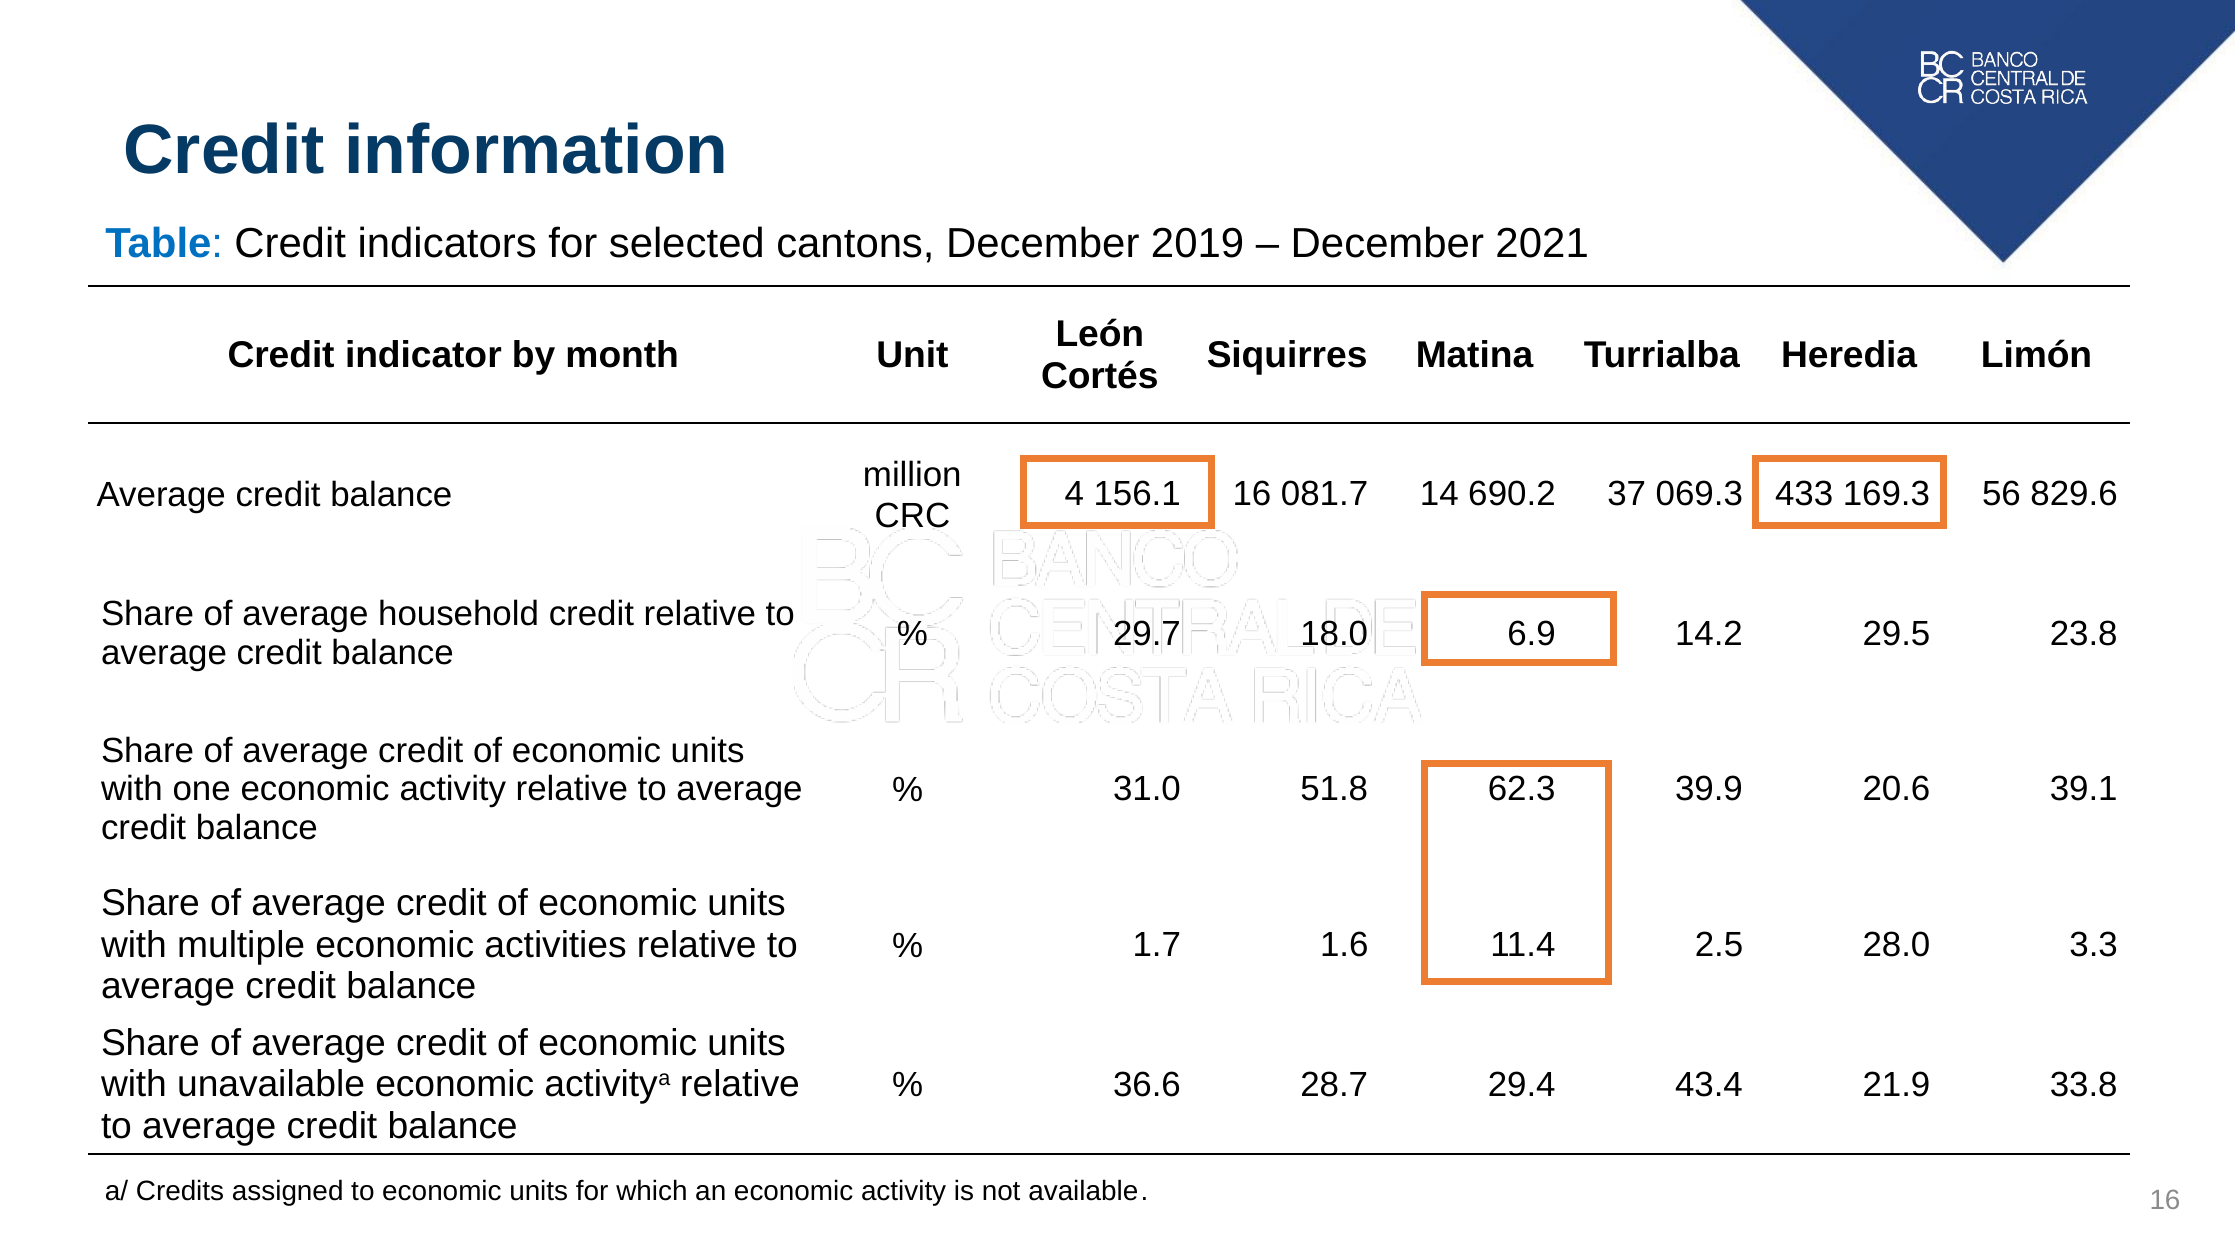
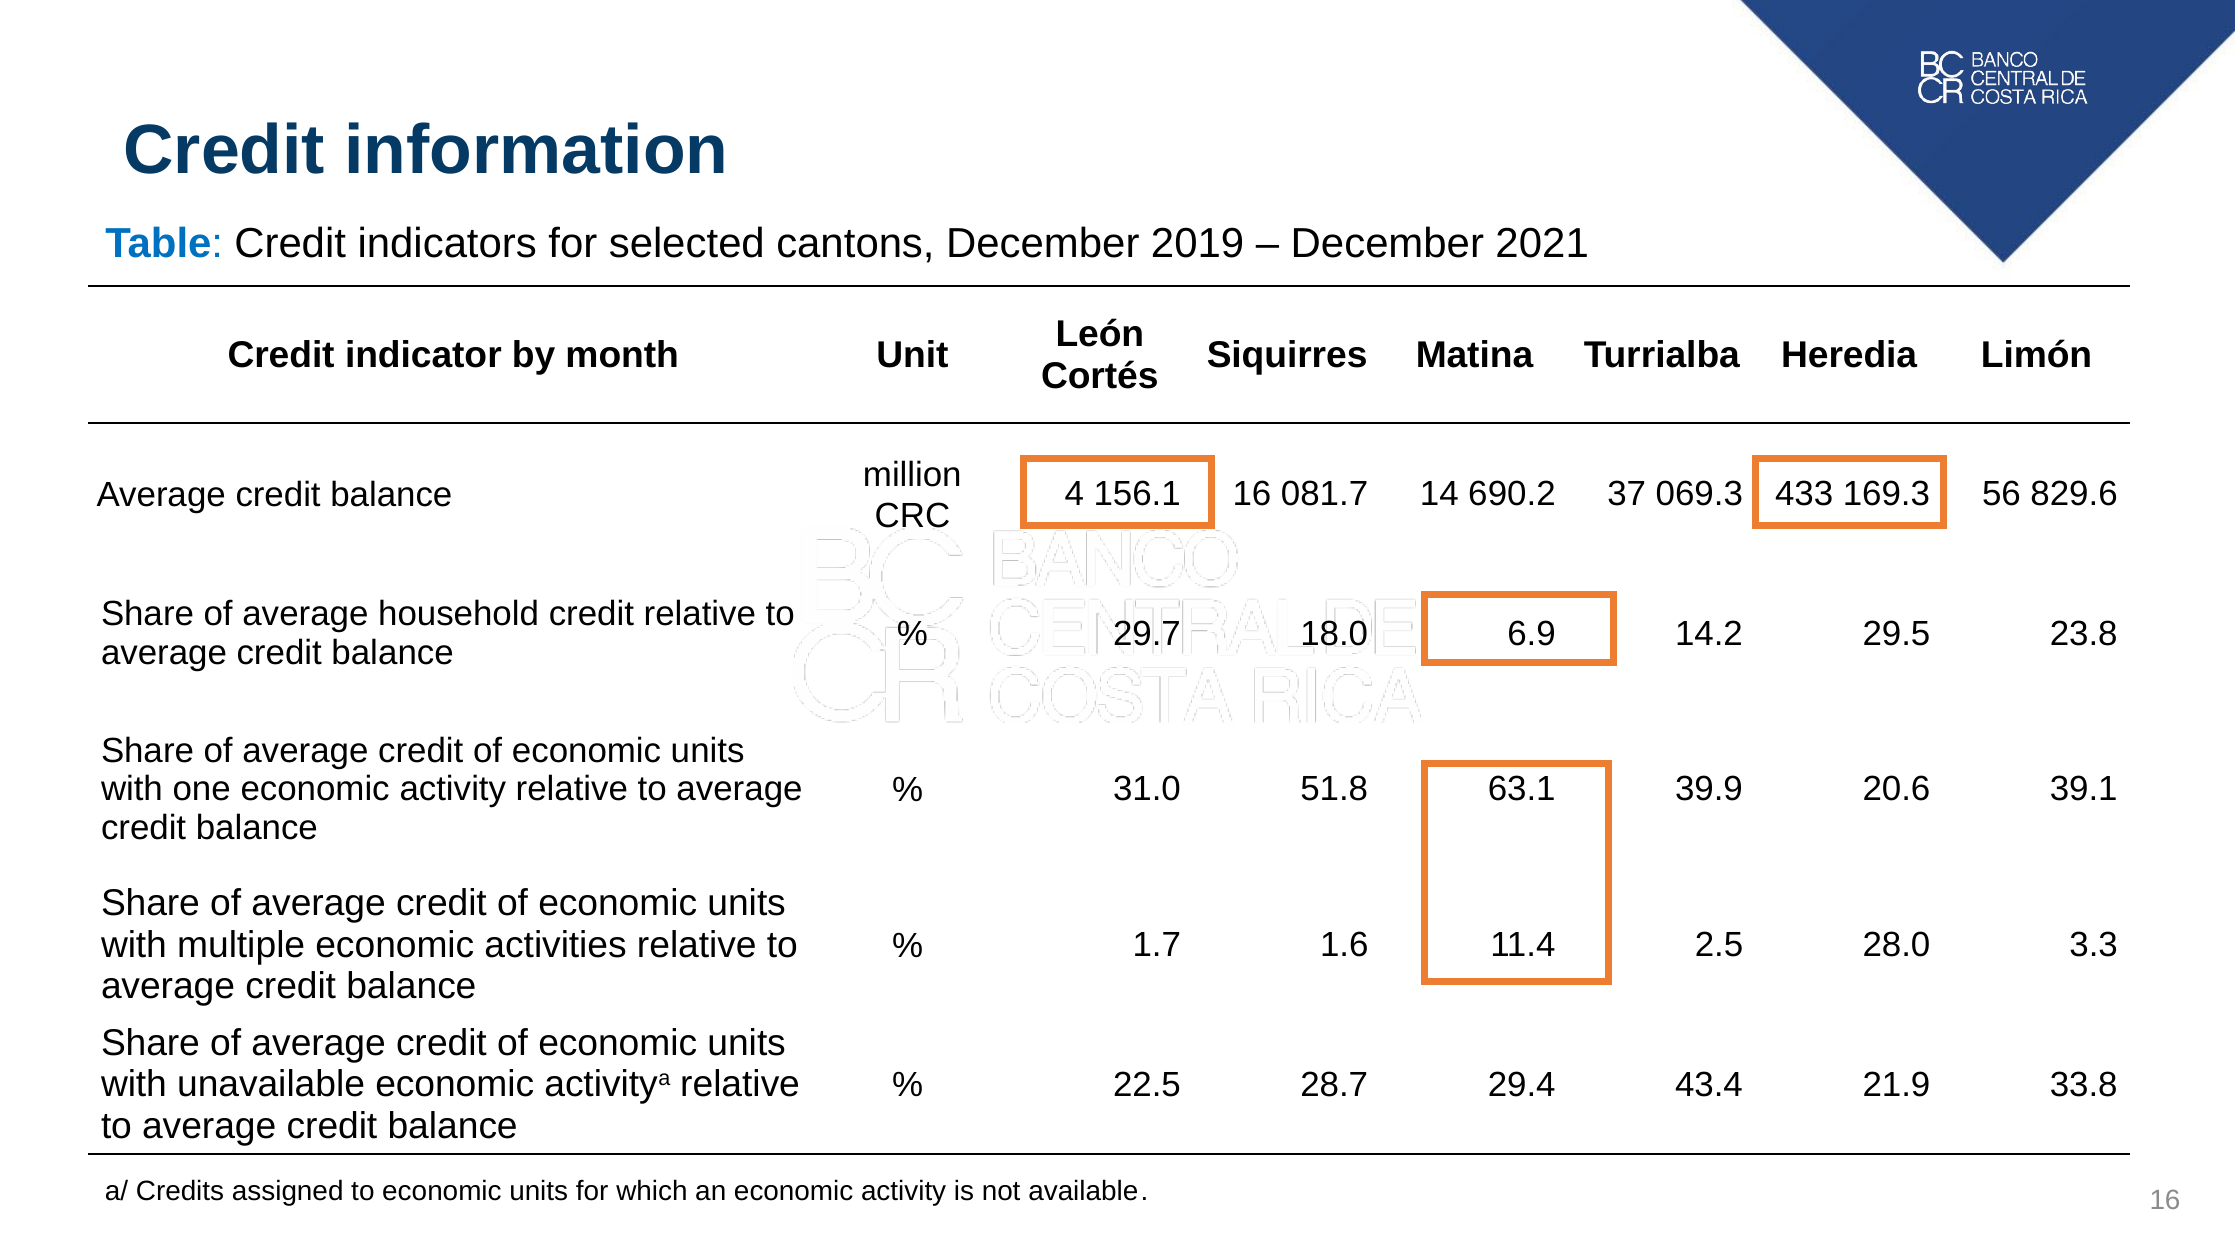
62.3: 62.3 -> 63.1
36.6: 36.6 -> 22.5
